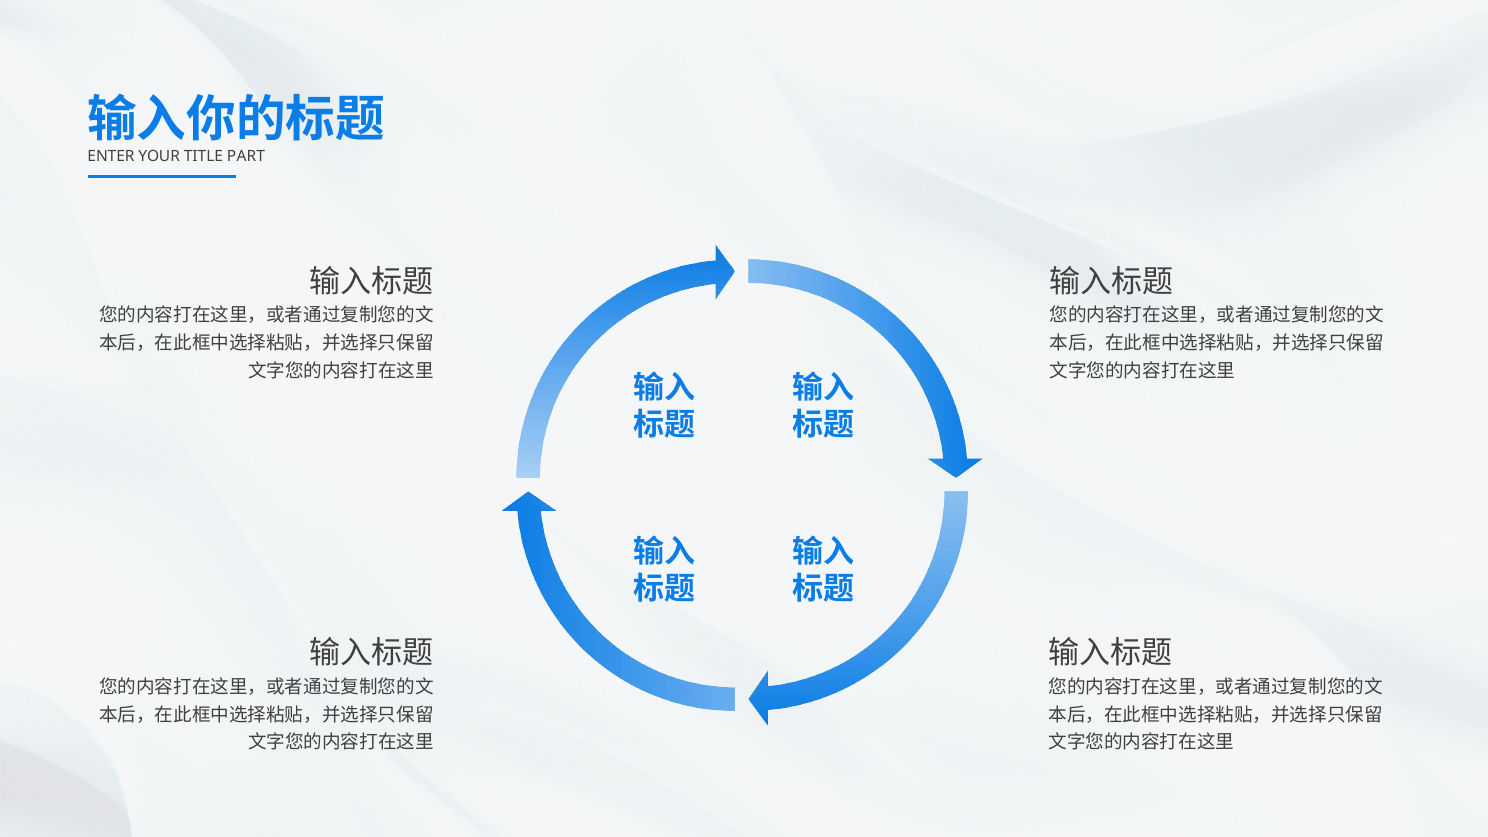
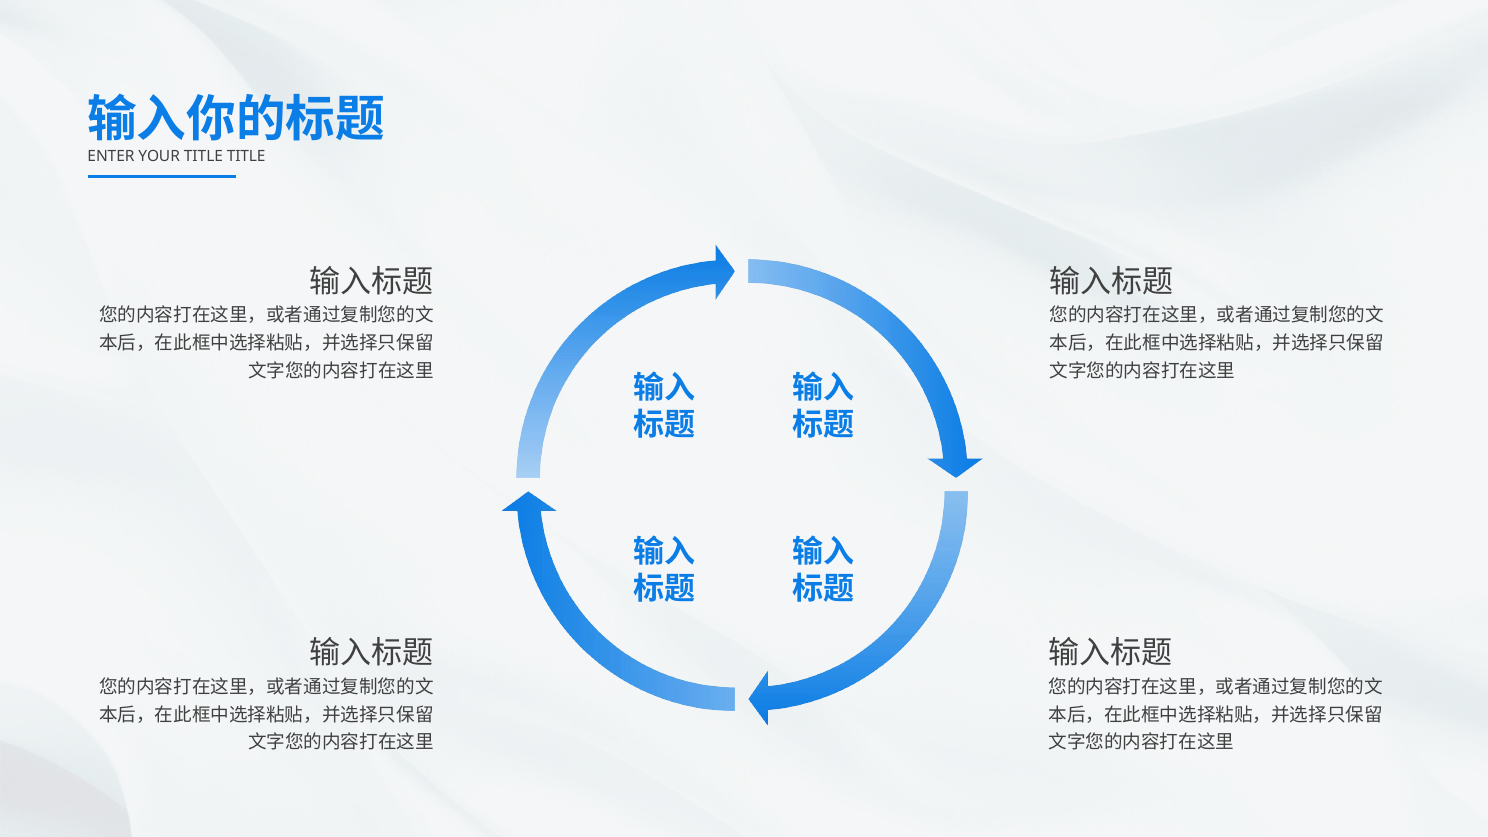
TITLE PART: PART -> TITLE
